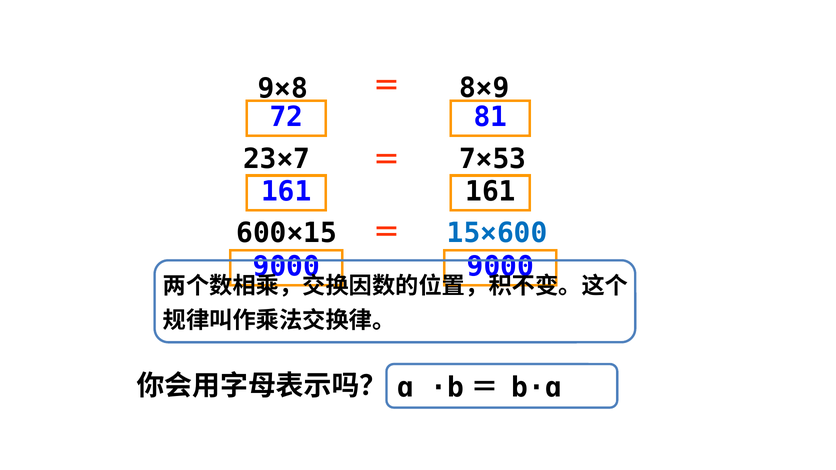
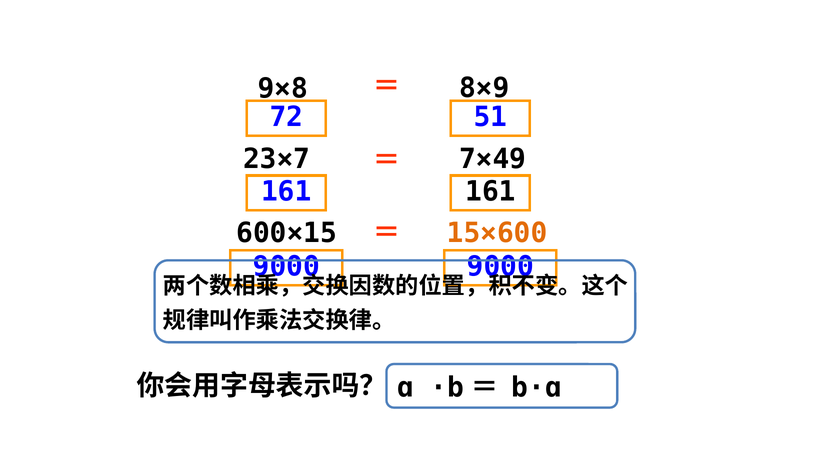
81: 81 -> 51
7×53: 7×53 -> 7×49
15×600 colour: blue -> orange
